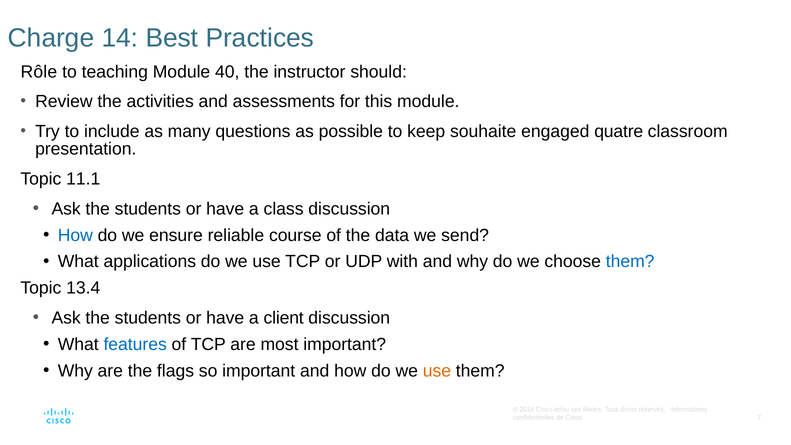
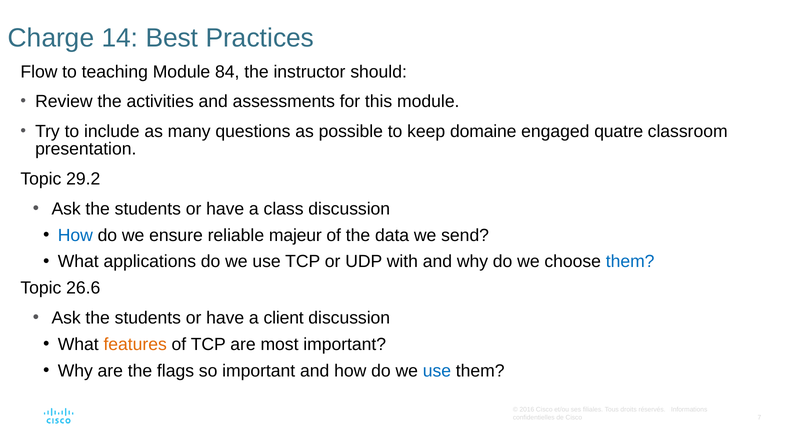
Rôle: Rôle -> Flow
40: 40 -> 84
souhaite: souhaite -> domaine
11.1: 11.1 -> 29.2
course: course -> majeur
13.4: 13.4 -> 26.6
features colour: blue -> orange
use at (437, 371) colour: orange -> blue
